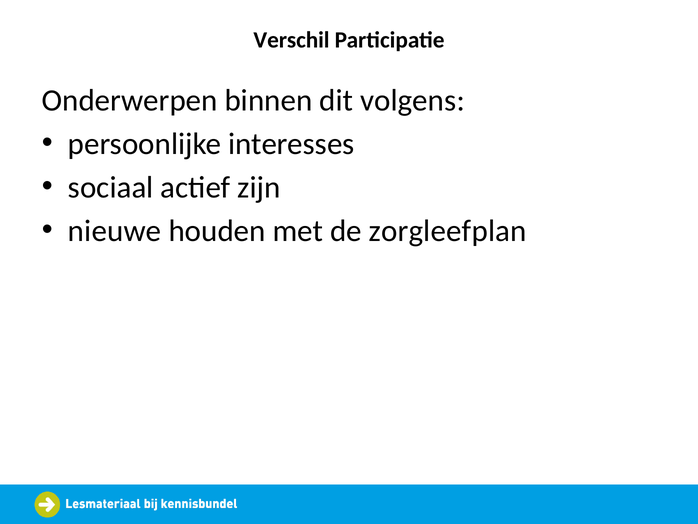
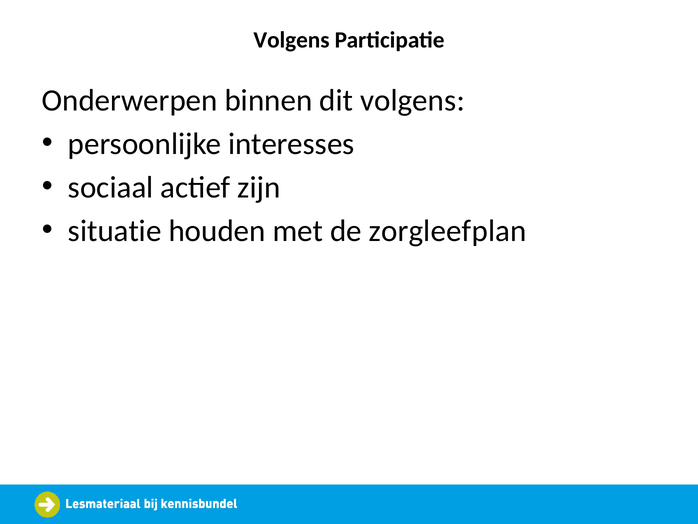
Verschil at (292, 40): Verschil -> Volgens
nieuwe: nieuwe -> situatie
